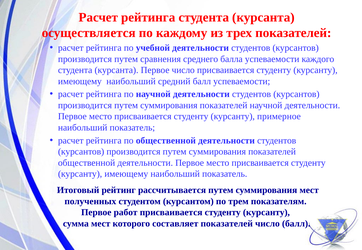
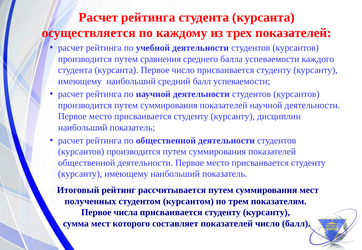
примерное: примерное -> дисциплин
работ: работ -> числа
